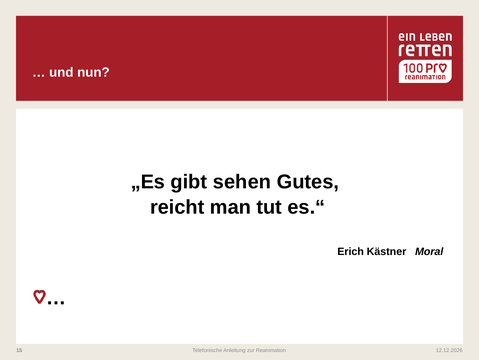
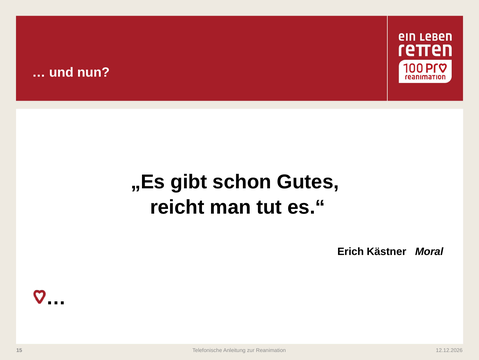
sehen: sehen -> schon
